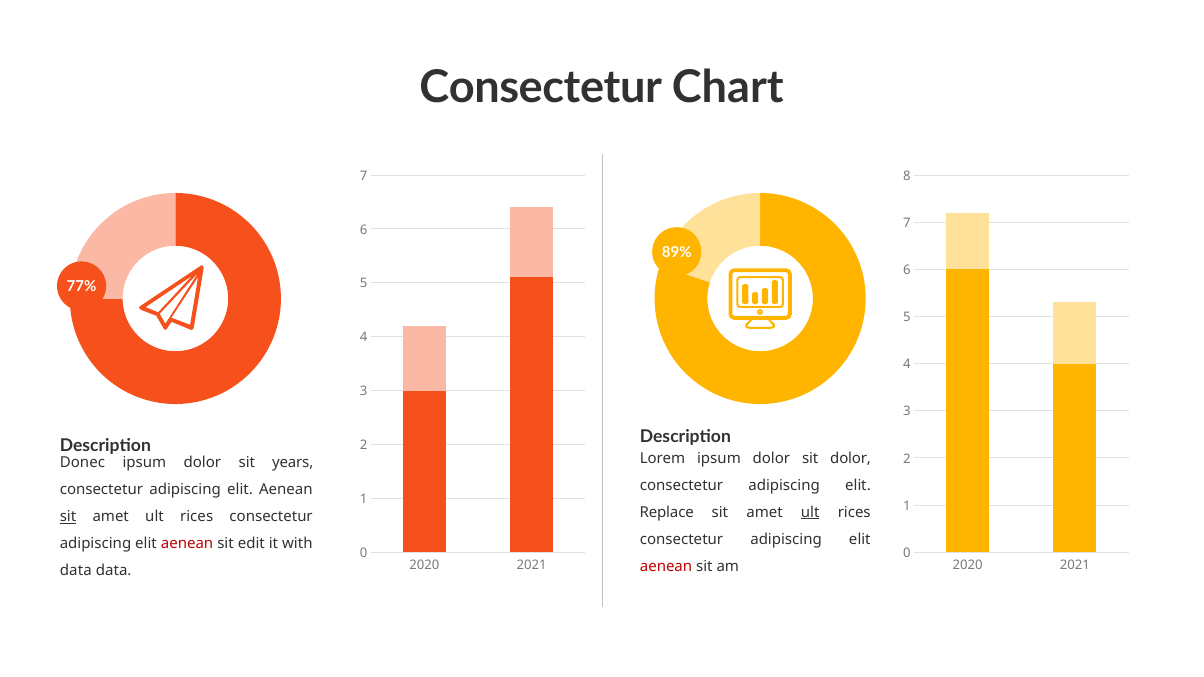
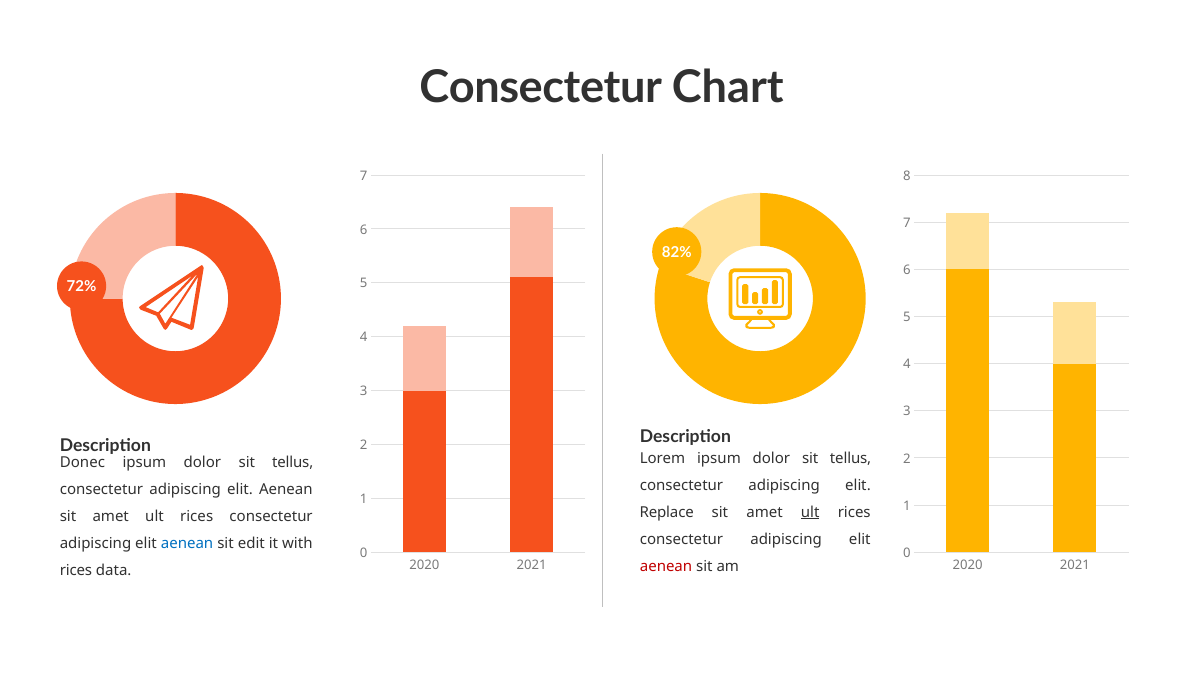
89%: 89% -> 82%
77%: 77% -> 72%
dolor at (851, 458): dolor -> tellus
years at (293, 462): years -> tellus
sit at (68, 517) underline: present -> none
aenean at (187, 544) colour: red -> blue
data at (76, 571): data -> rices
